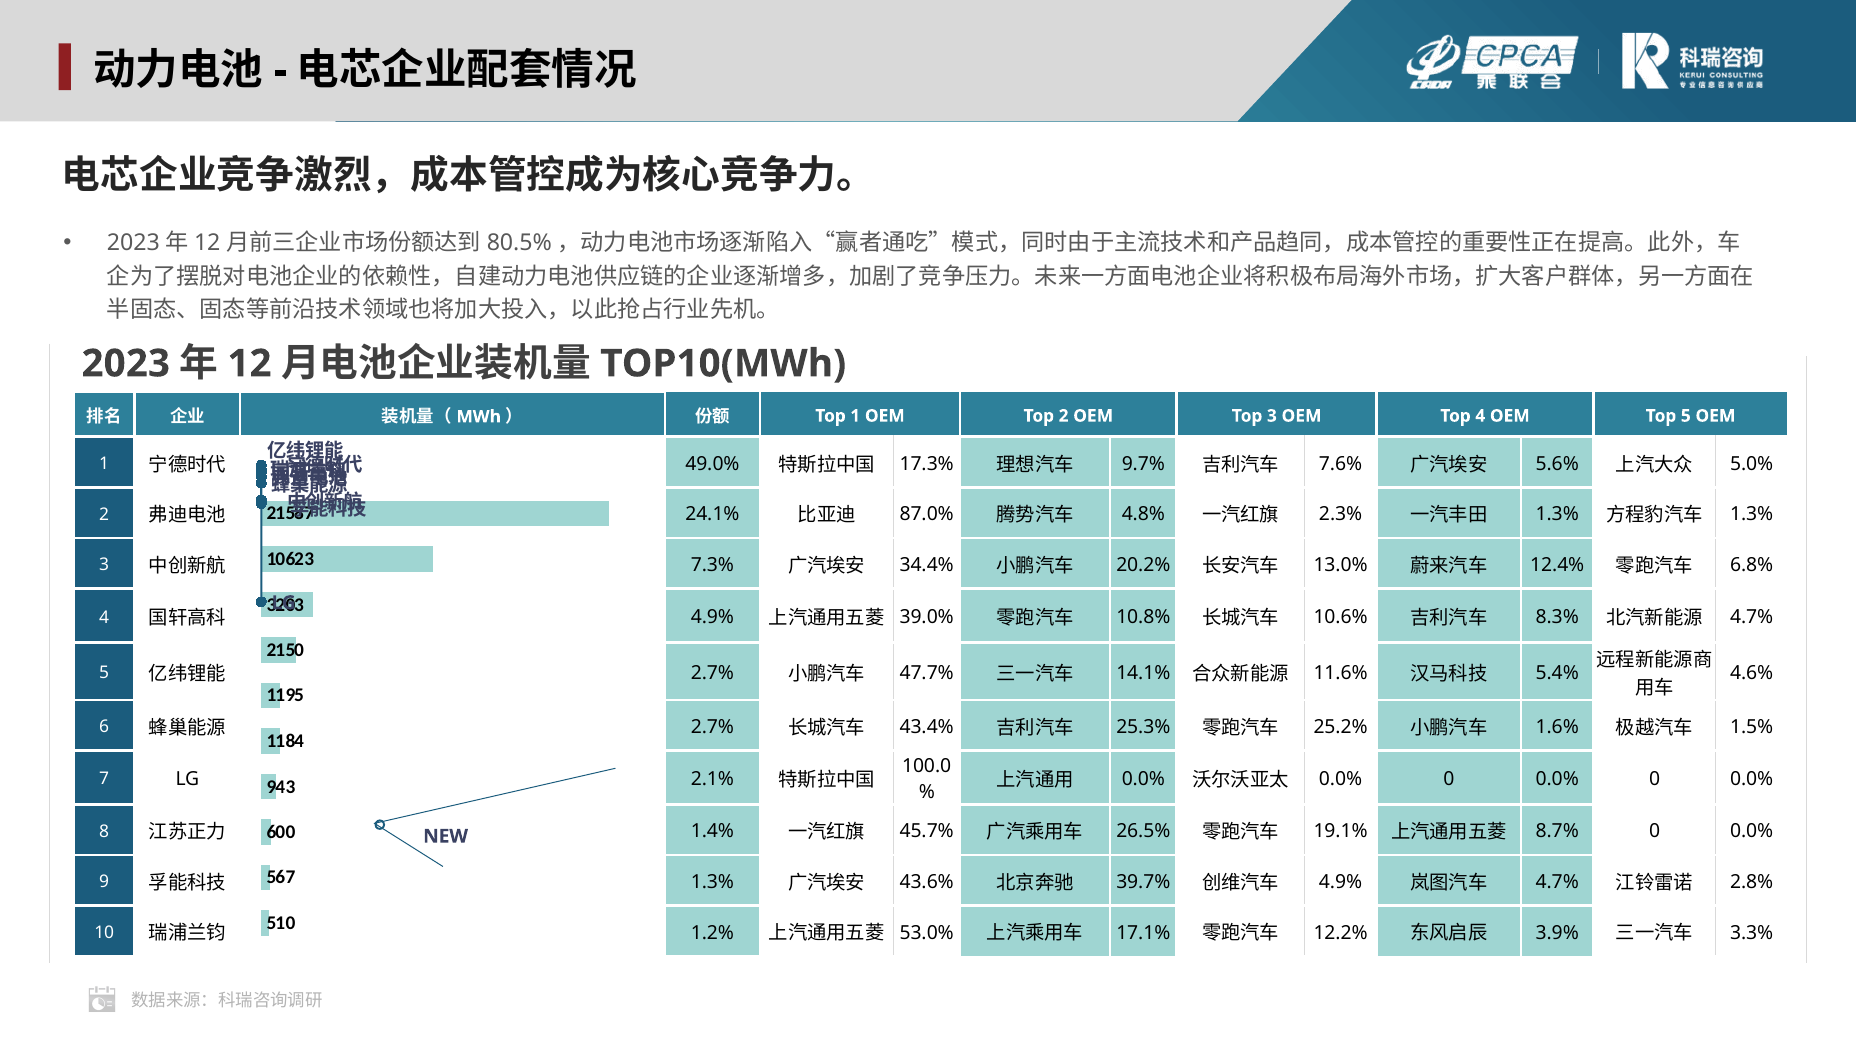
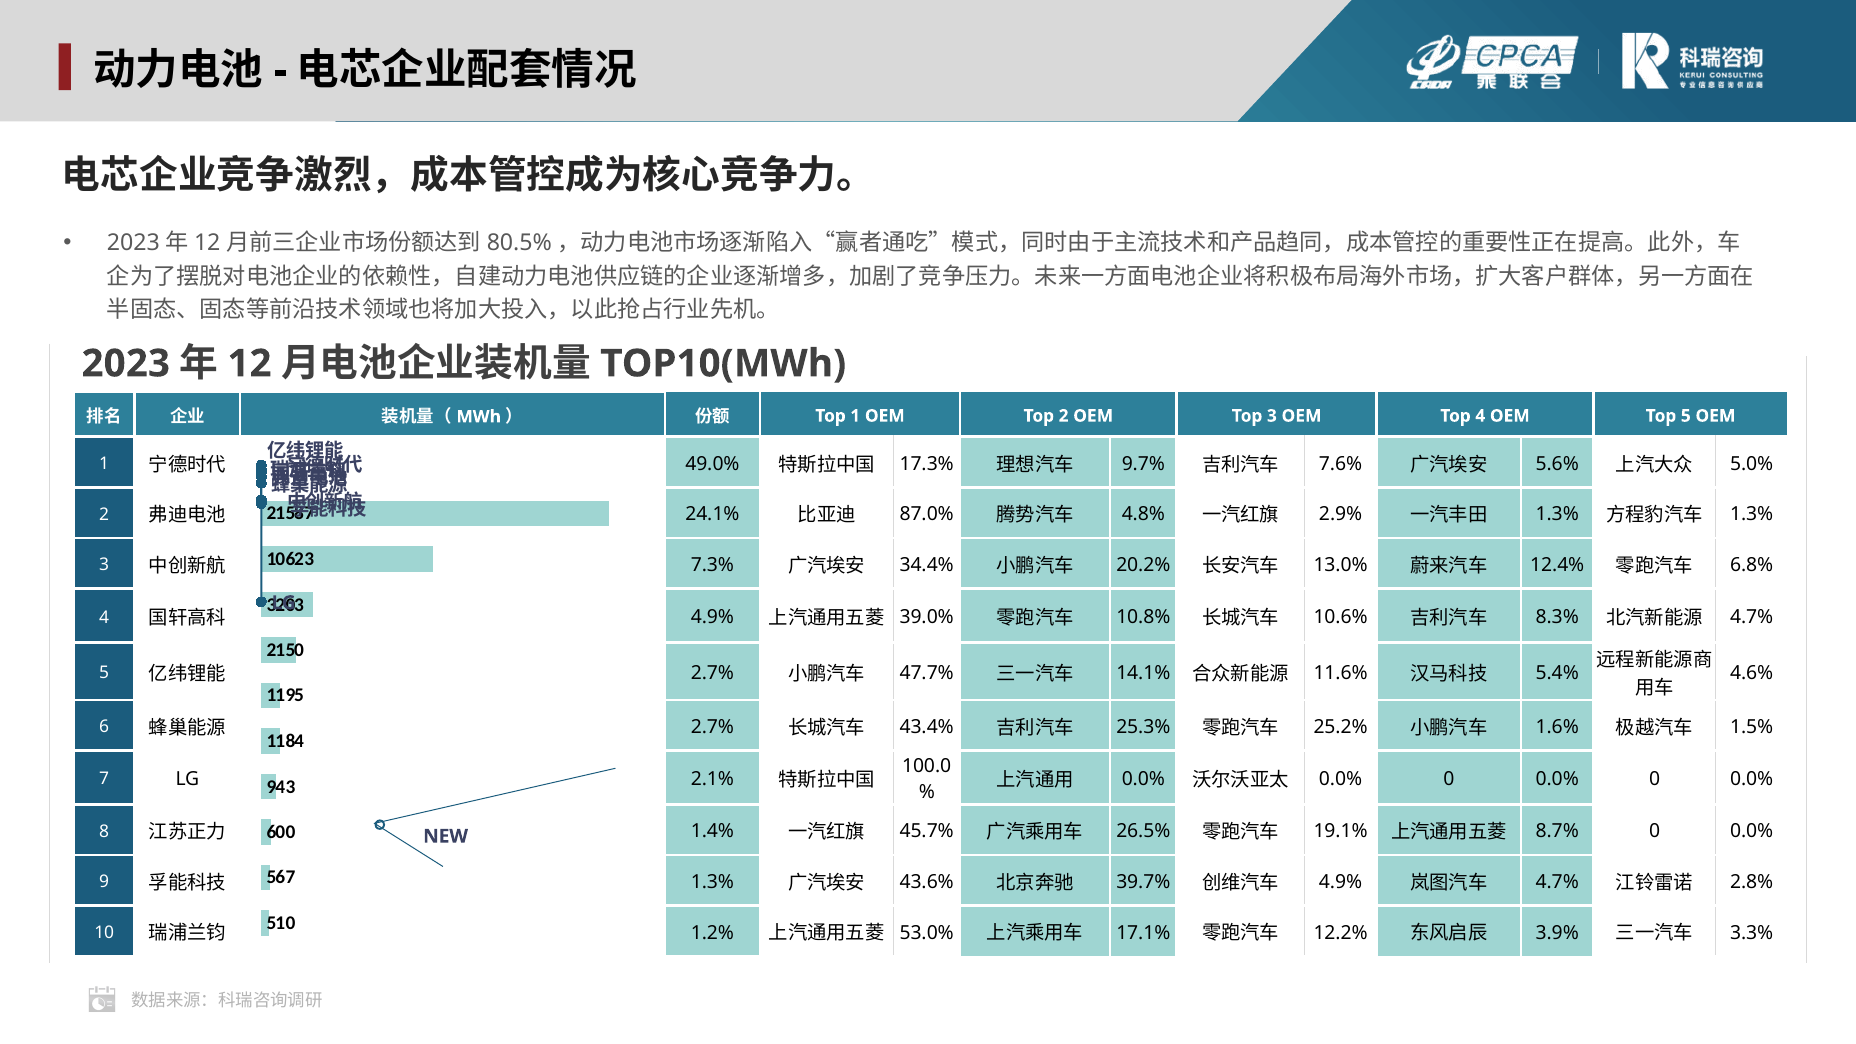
2.3%: 2.3% -> 2.9%
